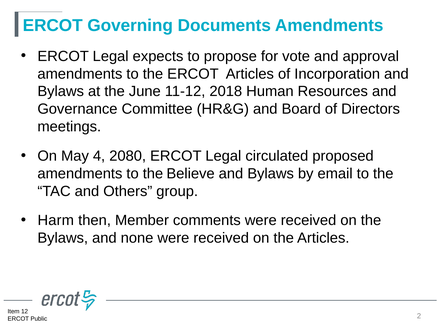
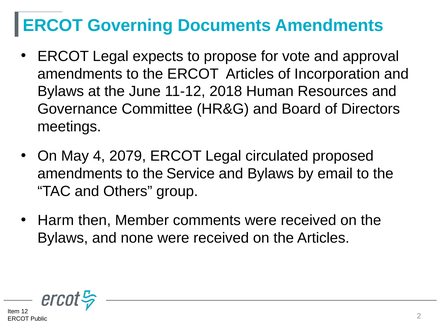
2080: 2080 -> 2079
Believe: Believe -> Service
